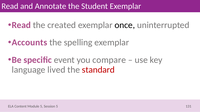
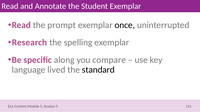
created: created -> prompt
Accounts: Accounts -> Research
event: event -> along
standard colour: red -> black
